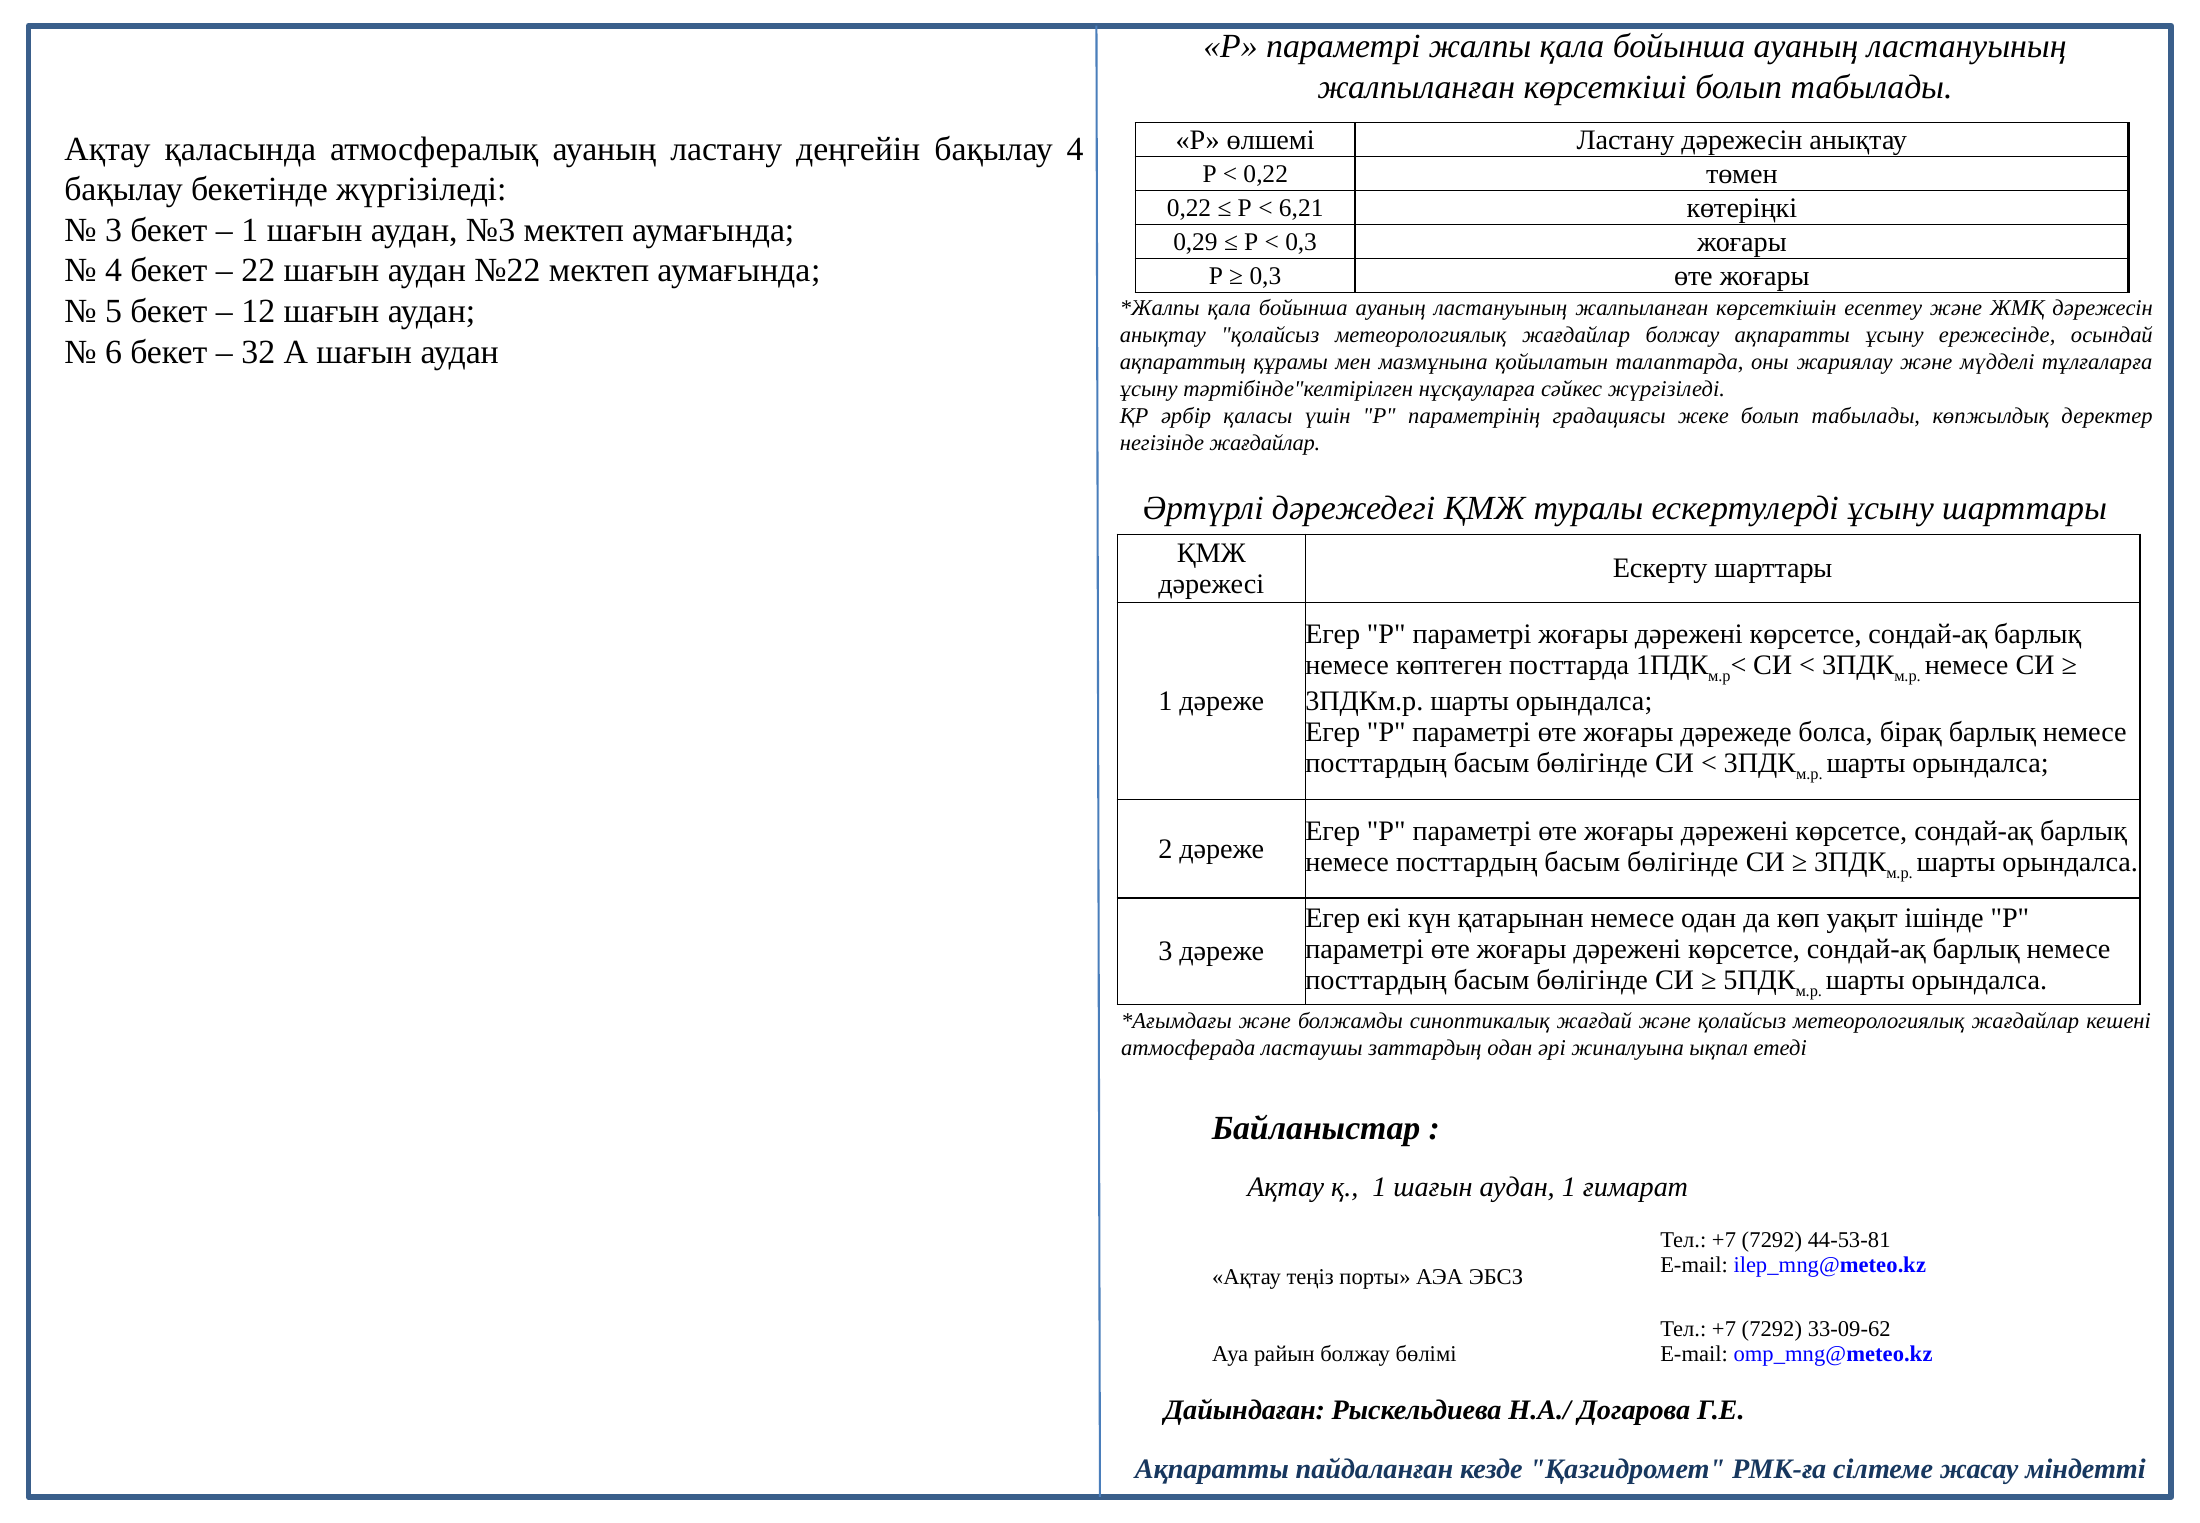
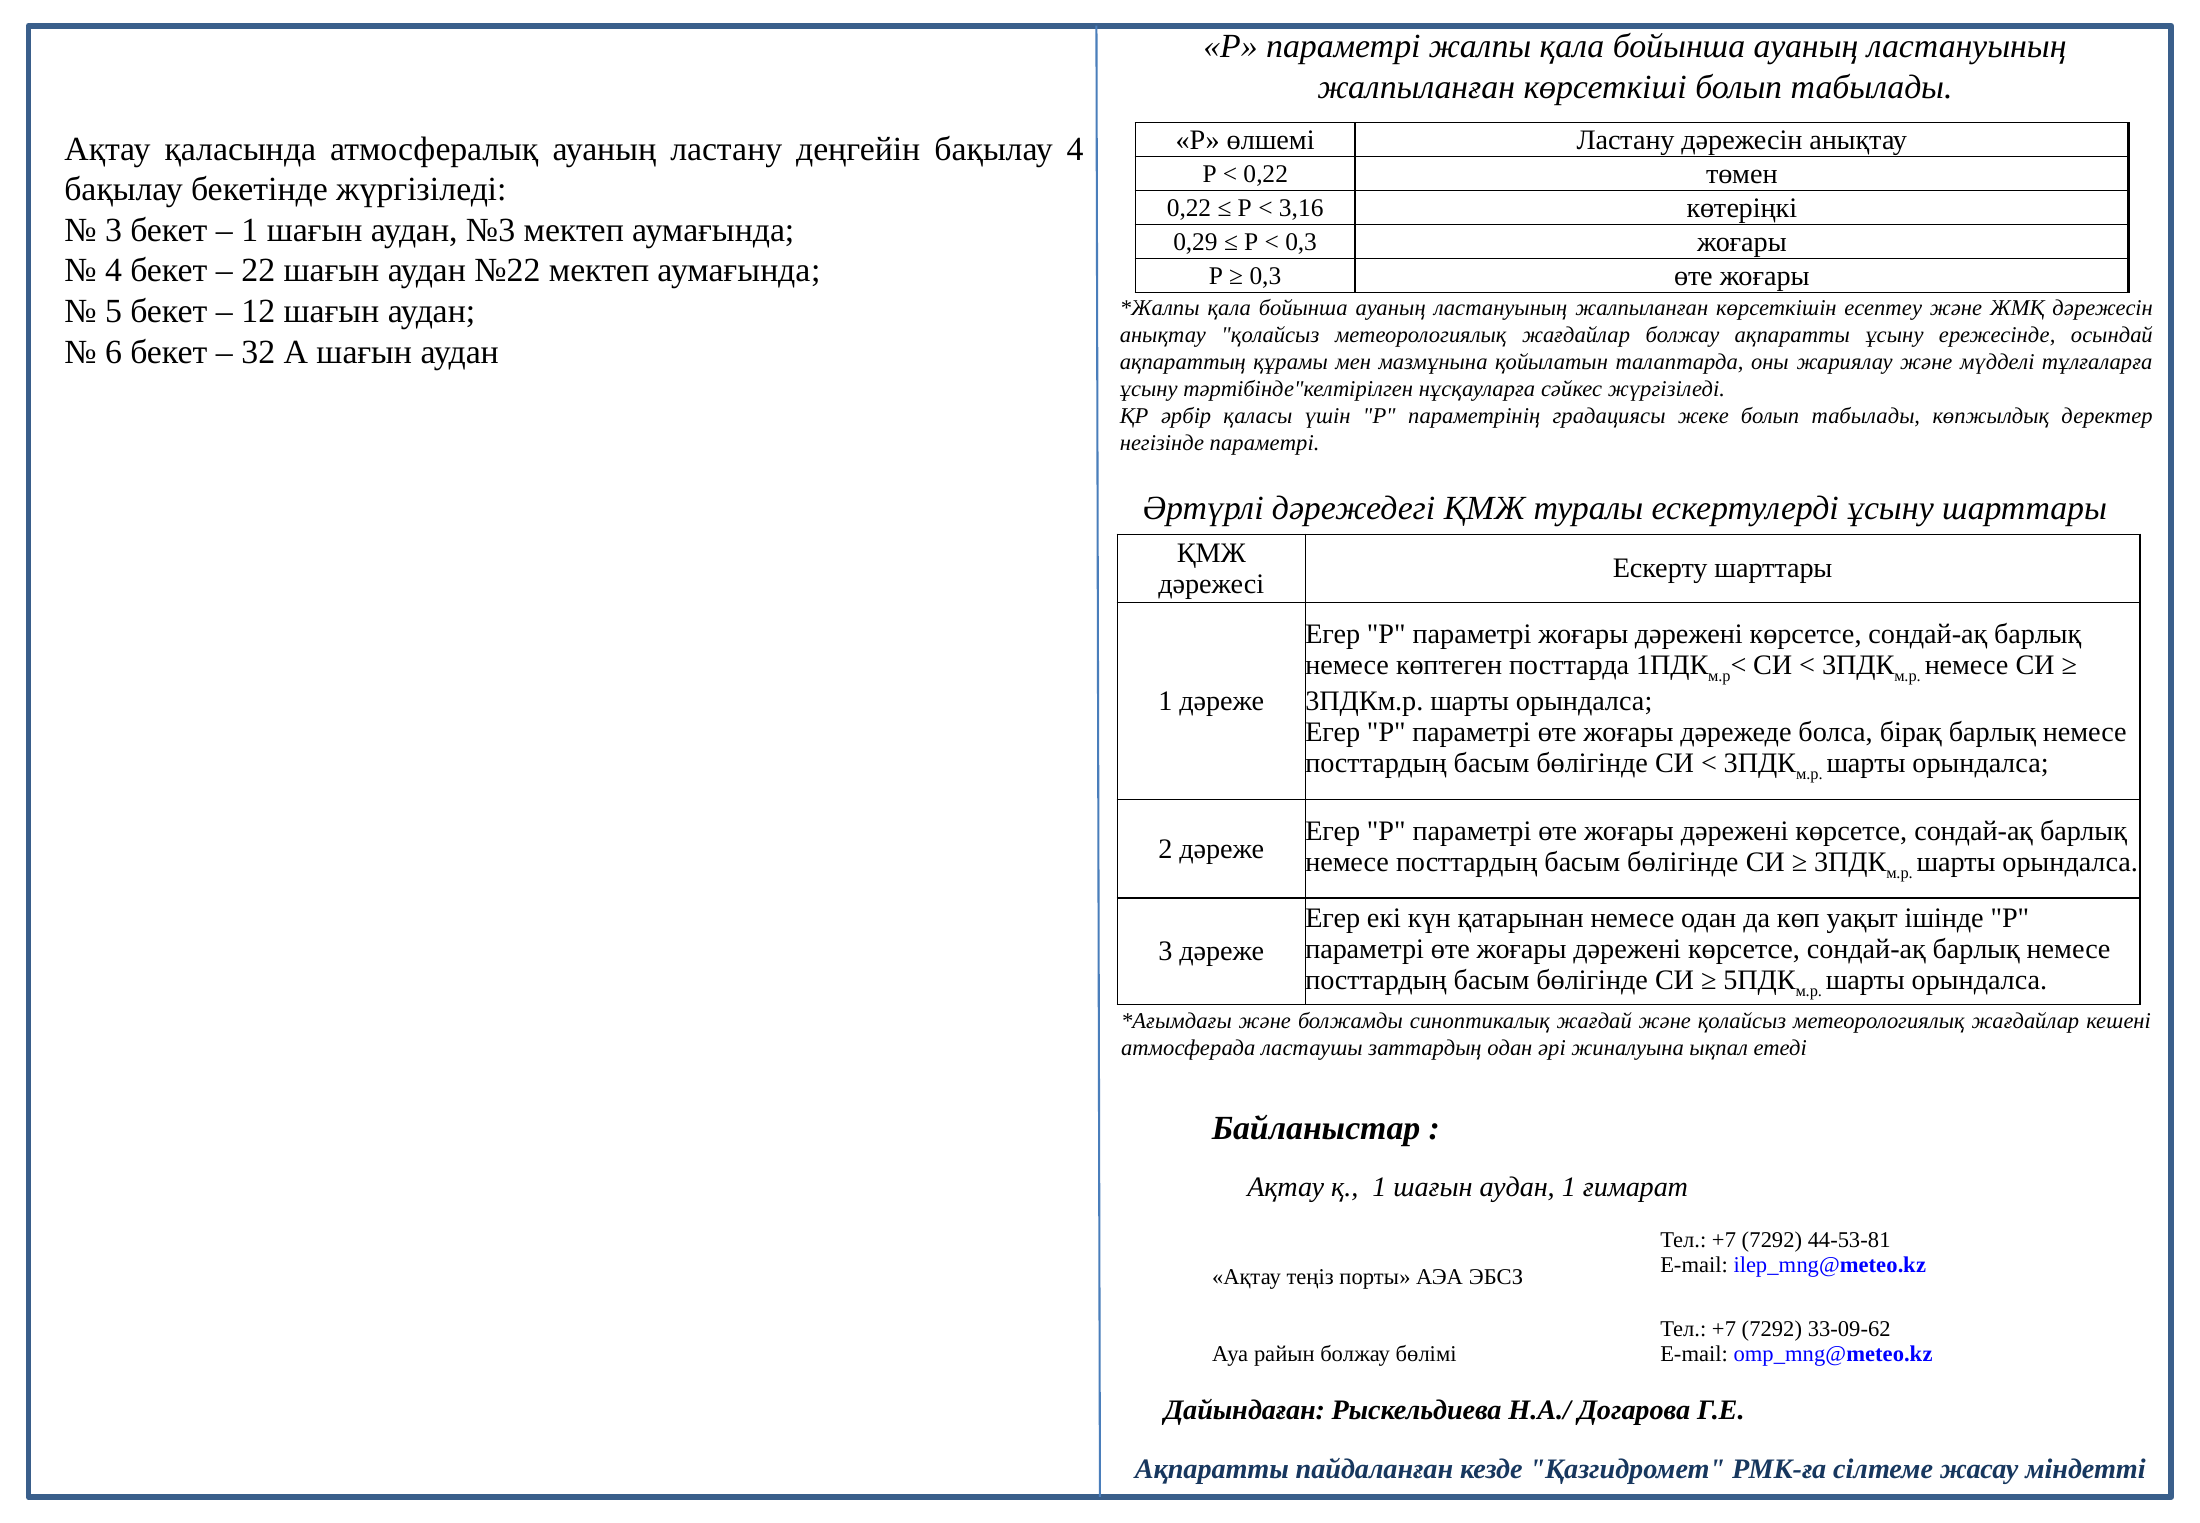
6,21: 6,21 -> 3,16
негізінде жағдайлар: жағдайлар -> параметрі
